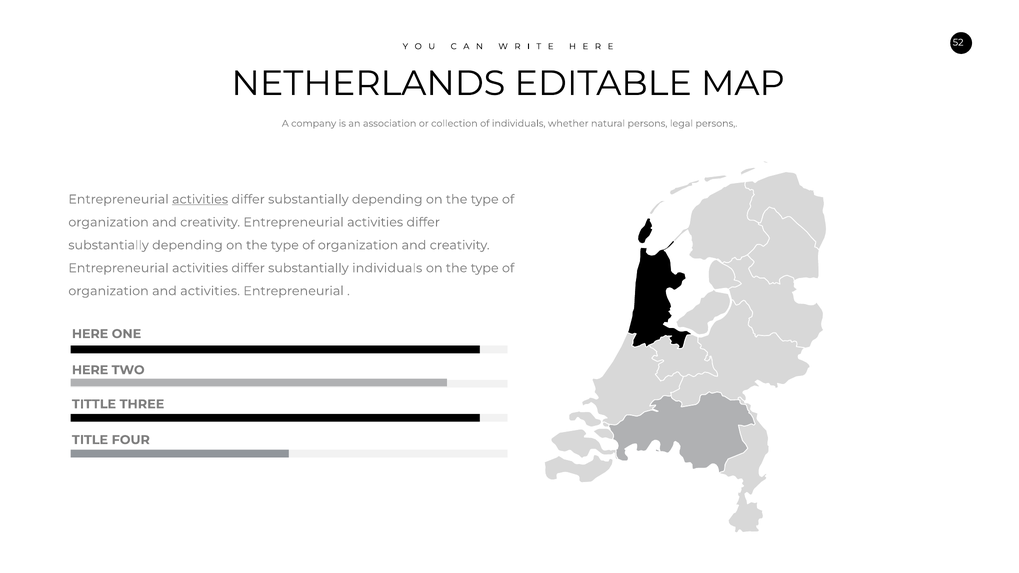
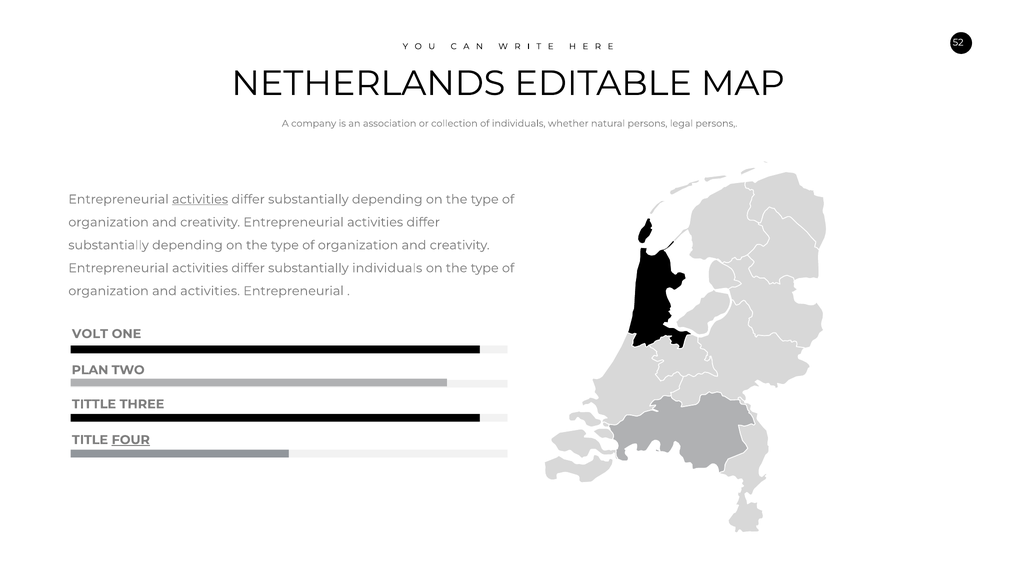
HERE at (90, 334): HERE -> VOLT
HERE at (90, 370): HERE -> PLAN
FOUR underline: none -> present
